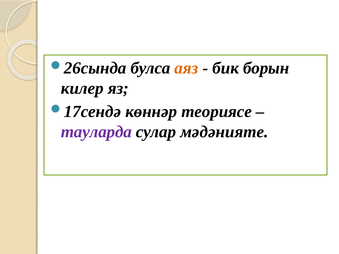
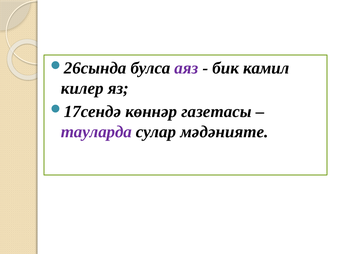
аяз colour: orange -> purple
борын: борын -> камил
теориясе: теориясе -> газетасы
